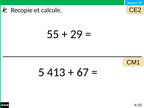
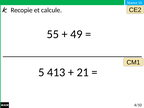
29: 29 -> 49
67: 67 -> 21
